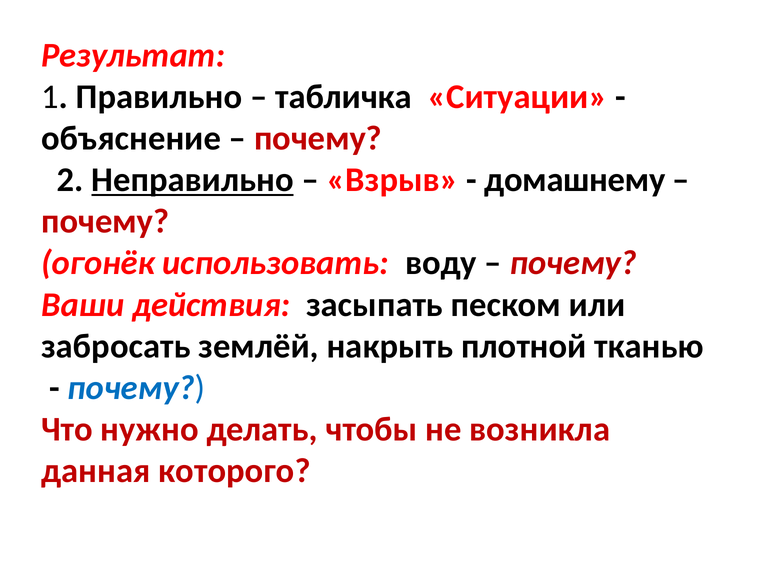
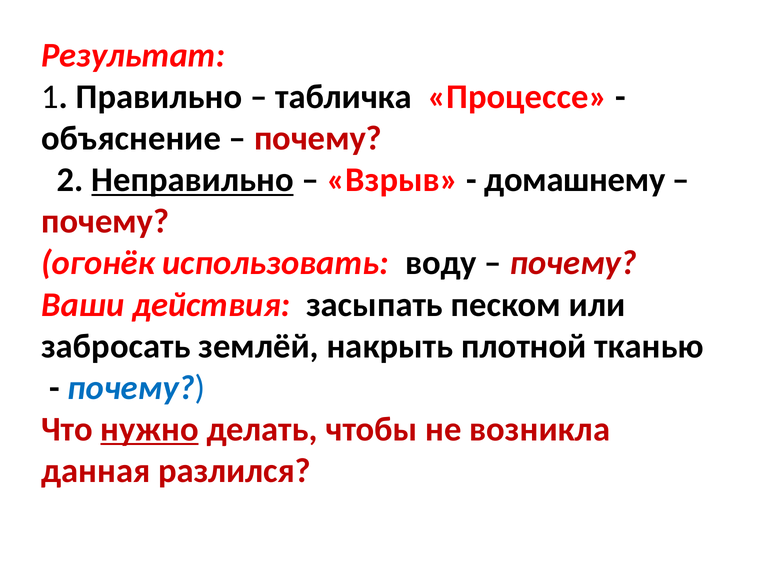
Ситуации: Ситуации -> Процессе
нужно underline: none -> present
которого: которого -> разлился
